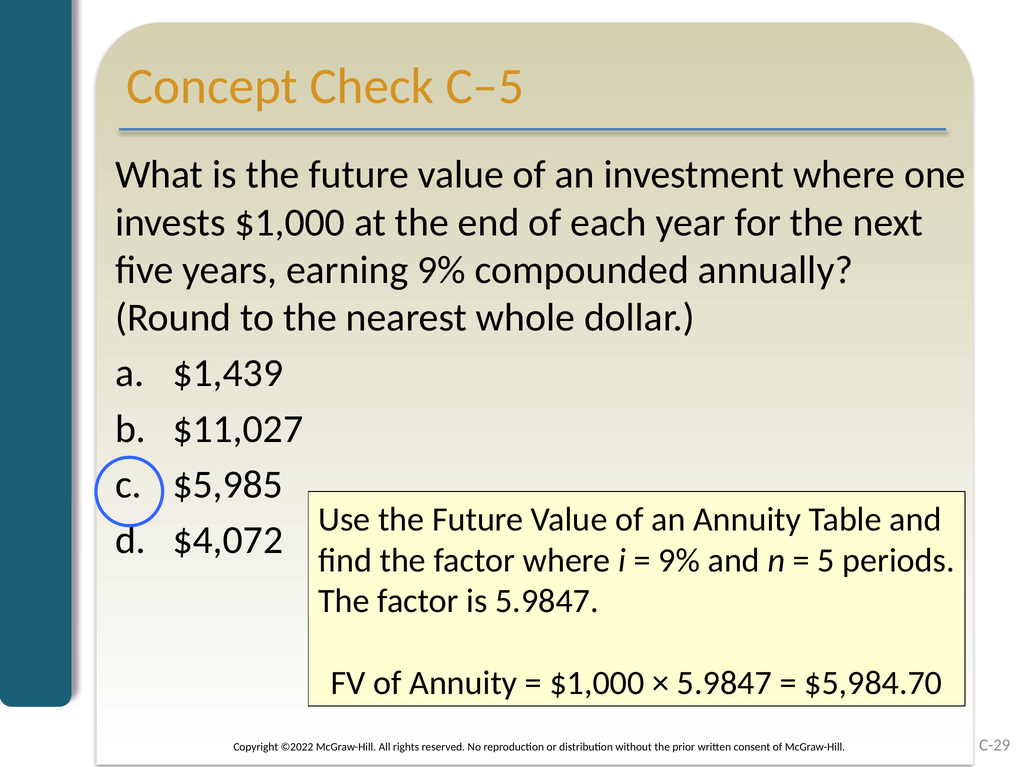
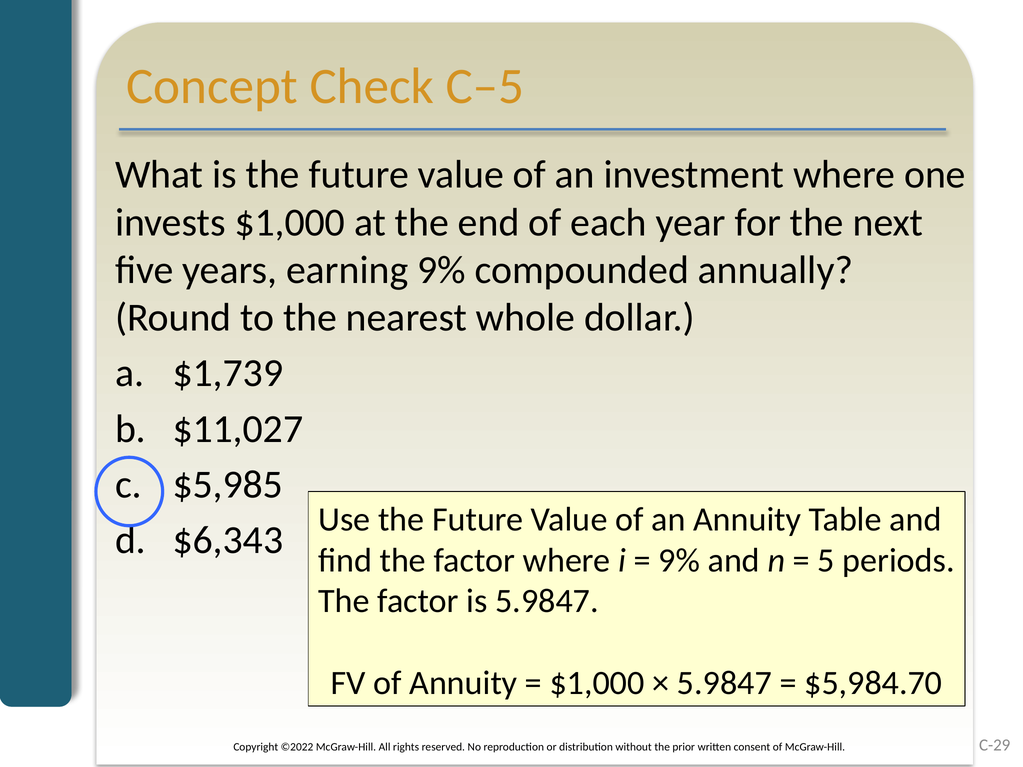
$1,439: $1,439 -> $1,739
$4,072: $4,072 -> $6,343
